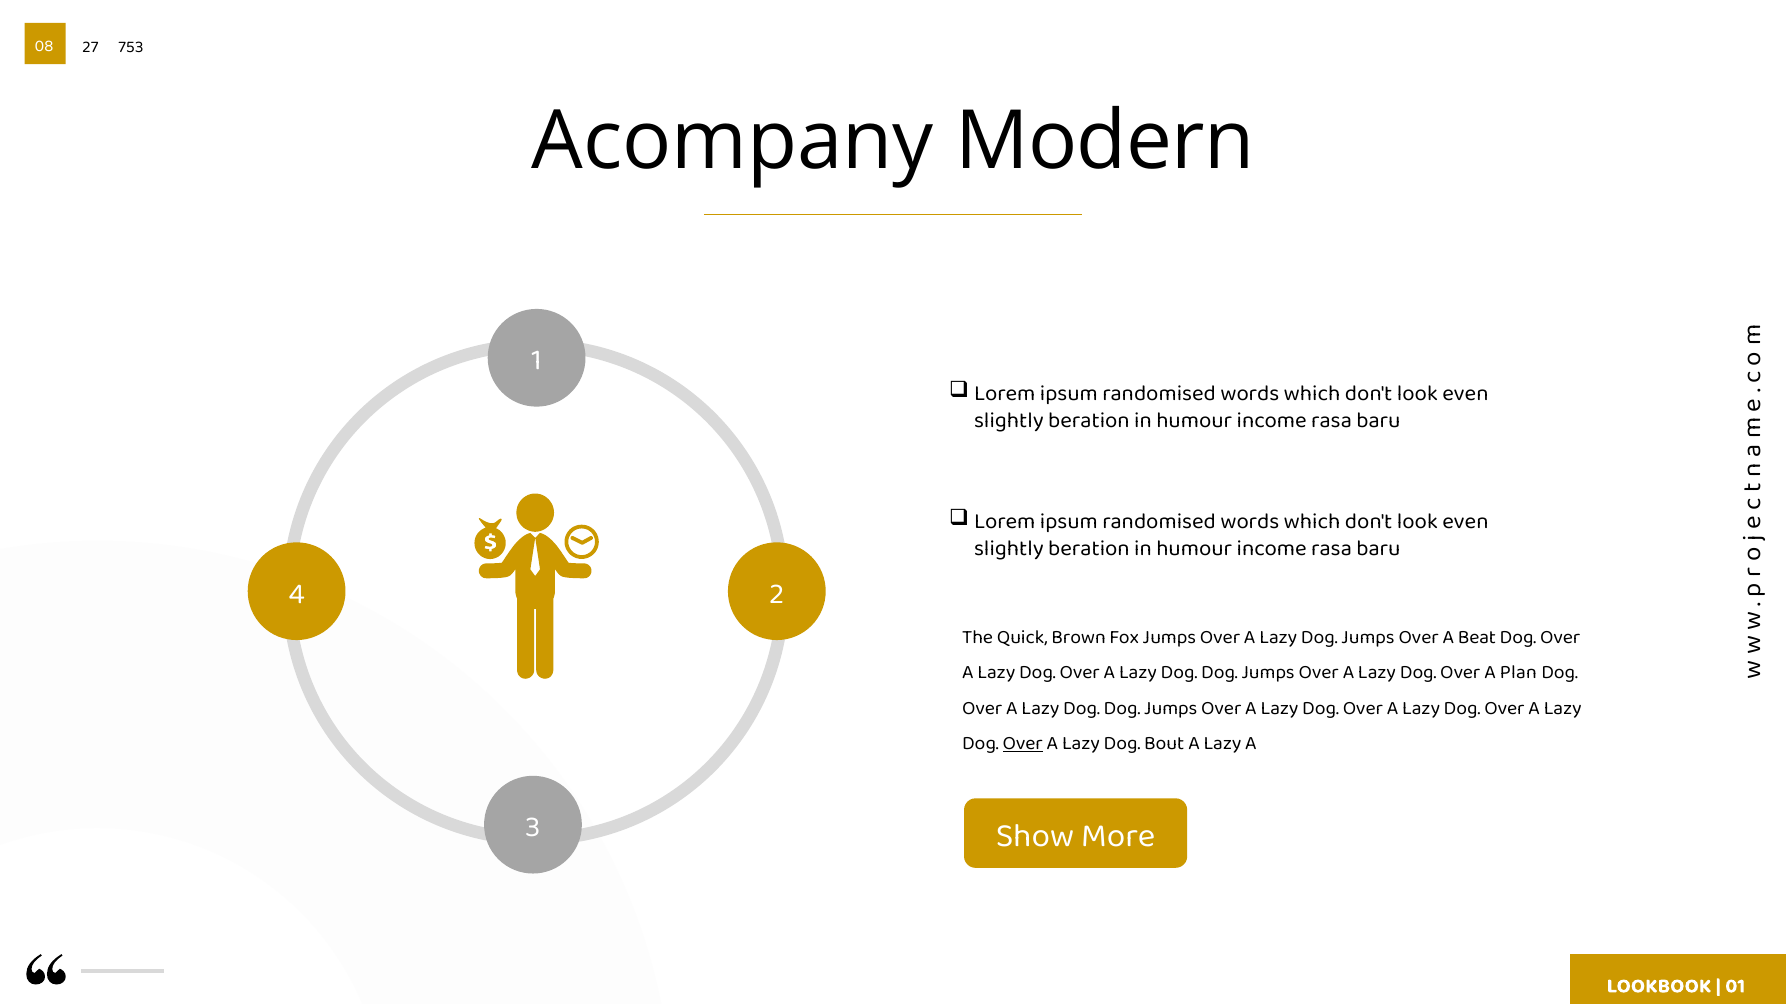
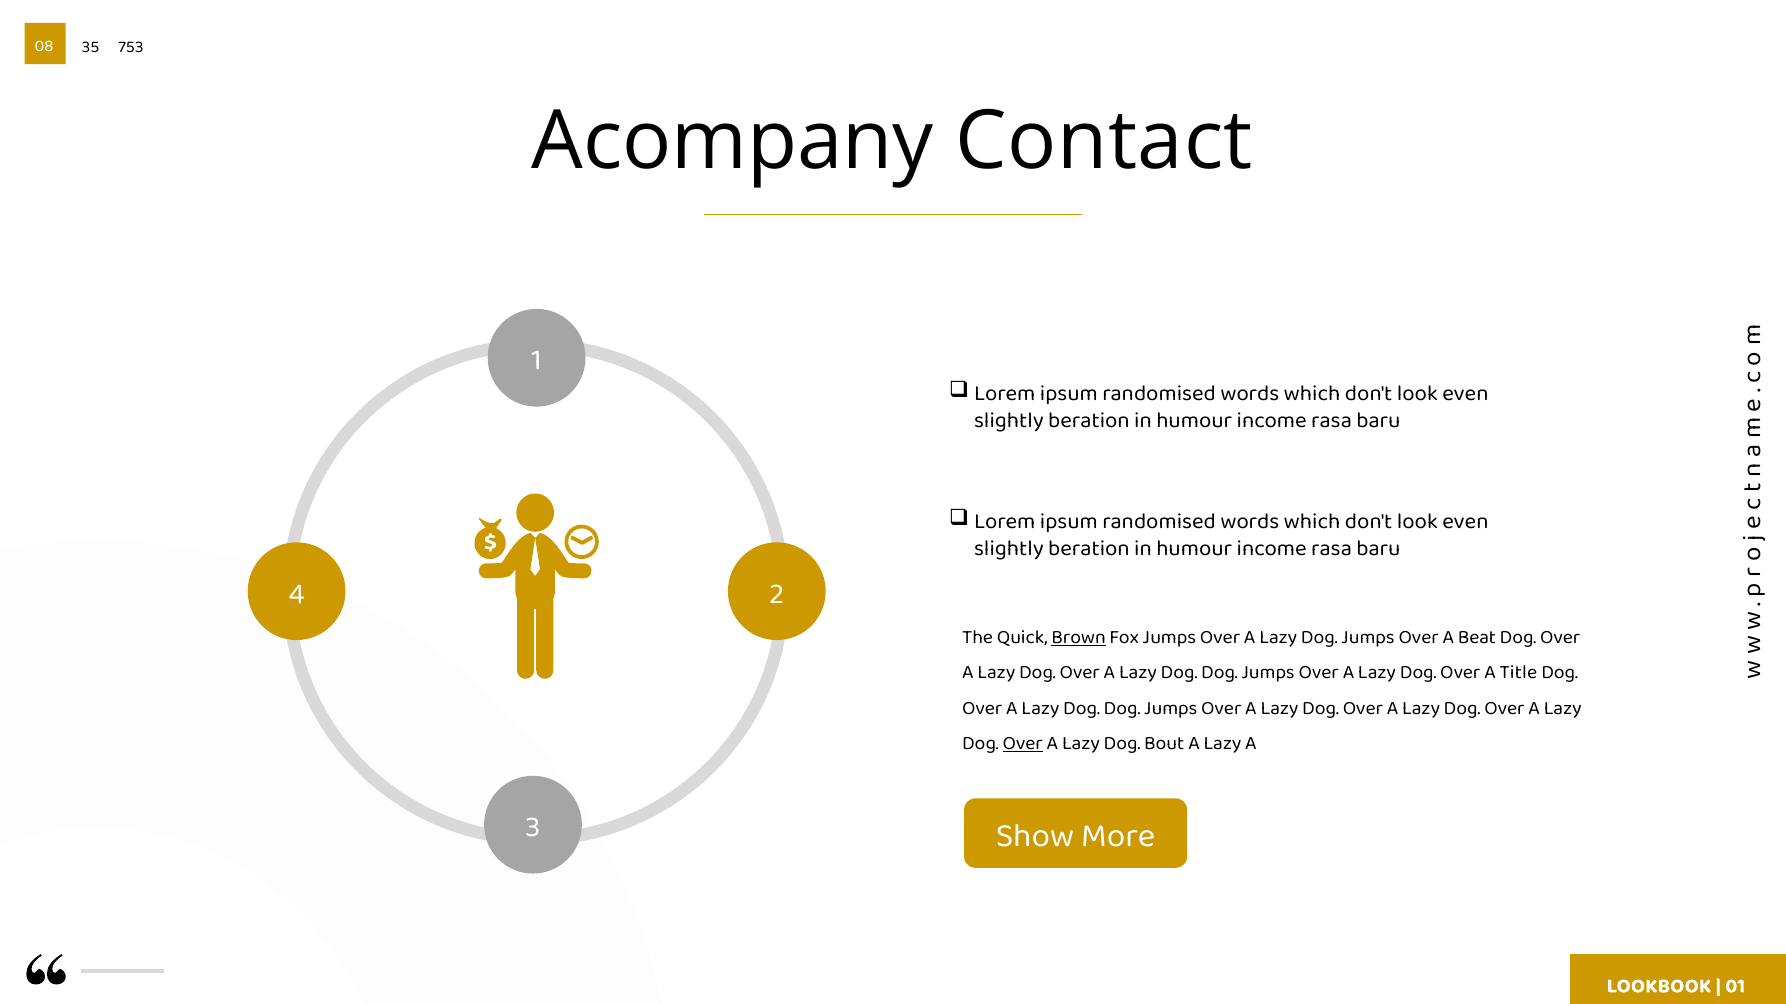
27: 27 -> 35
Modern: Modern -> Contact
Brown underline: none -> present
Plan: Plan -> Title
